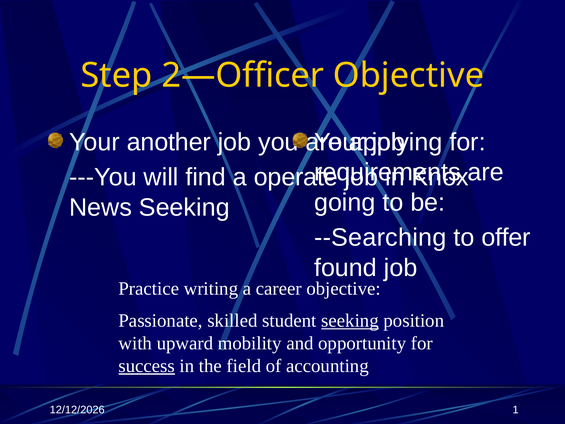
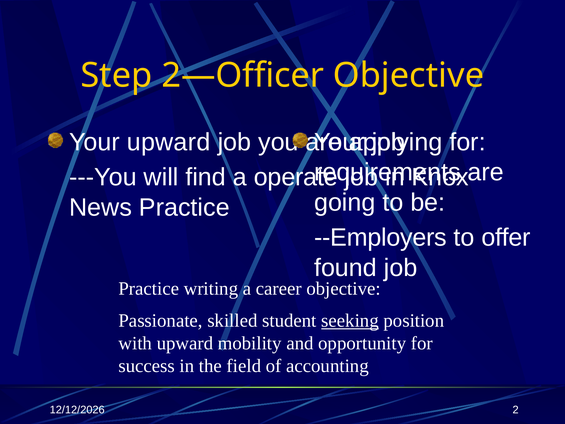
Your another: another -> upward
News Seeking: Seeking -> Practice
--Searching: --Searching -> --Employers
success underline: present -> none
1: 1 -> 2
